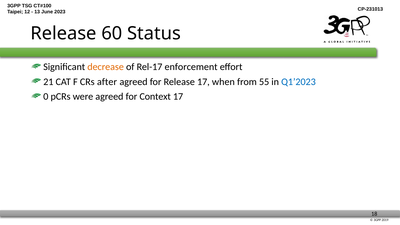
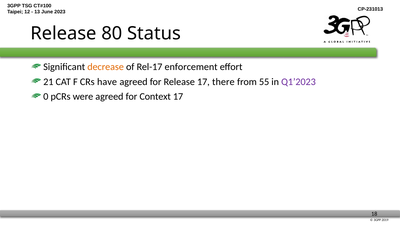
60: 60 -> 80
after: after -> have
when: when -> there
Q1’2023 colour: blue -> purple
